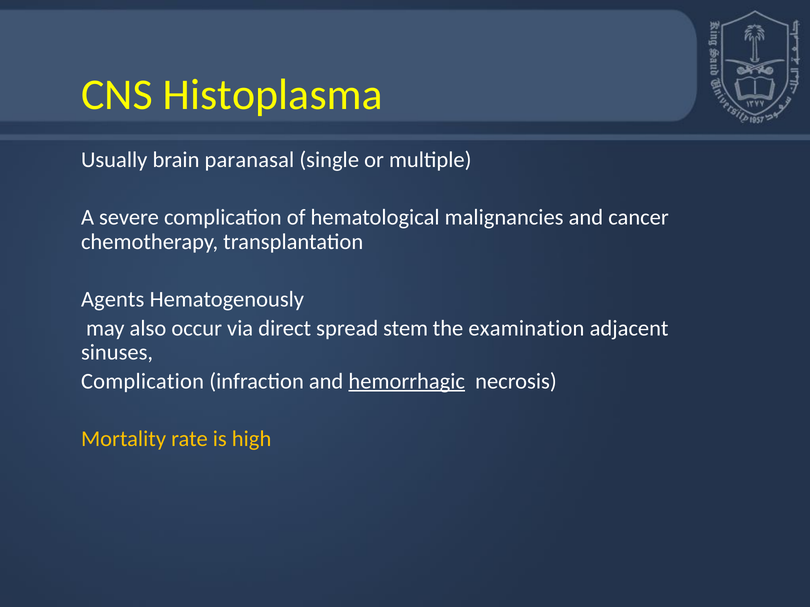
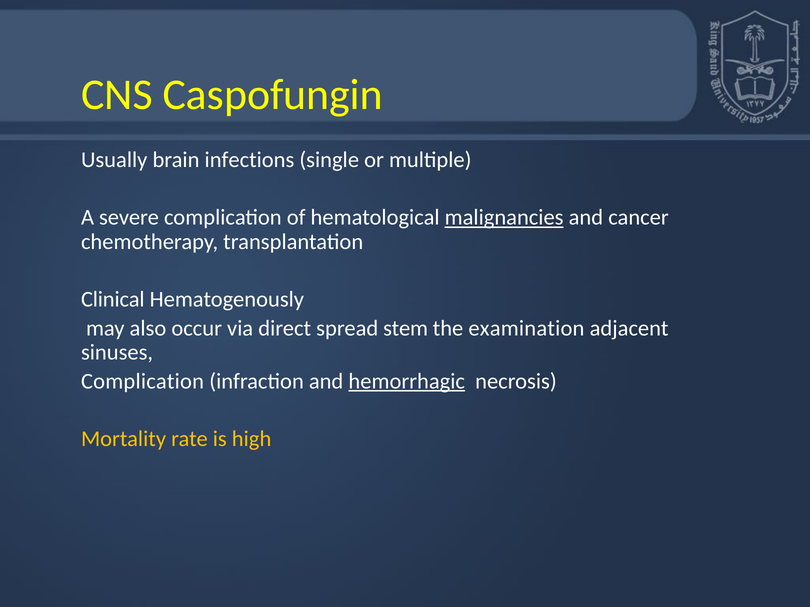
Histoplasma: Histoplasma -> Caspofungin
paranasal: paranasal -> infections
malignancies underline: none -> present
Agents: Agents -> Clinical
